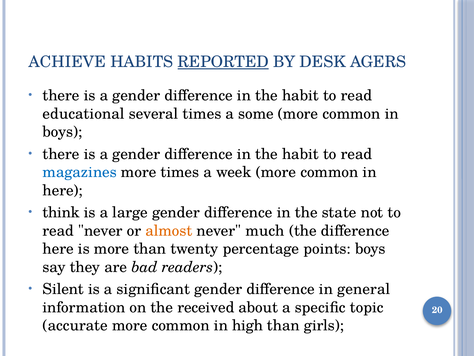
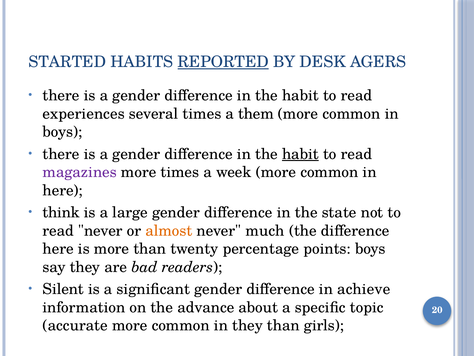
ACHIEVE: ACHIEVE -> STARTED
educational: educational -> experiences
some: some -> them
habit at (300, 154) underline: none -> present
magazines colour: blue -> purple
general: general -> achieve
received: received -> advance
in high: high -> they
